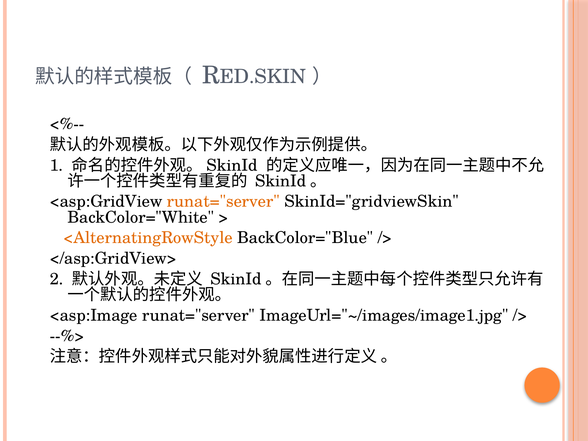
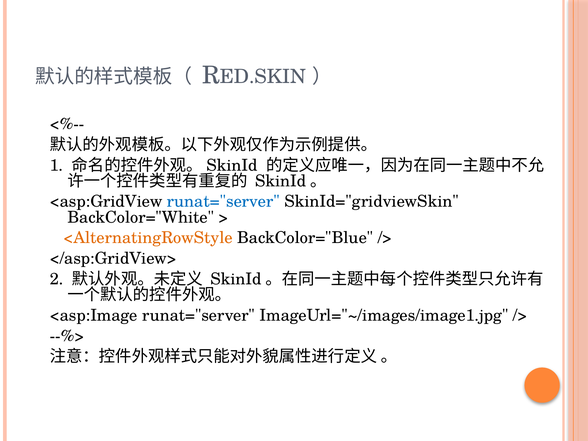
runat="server at (223, 202) colour: orange -> blue
